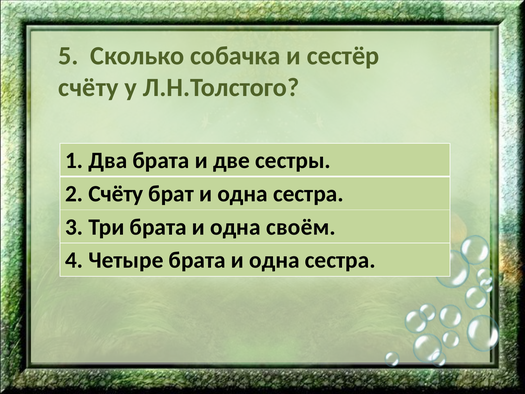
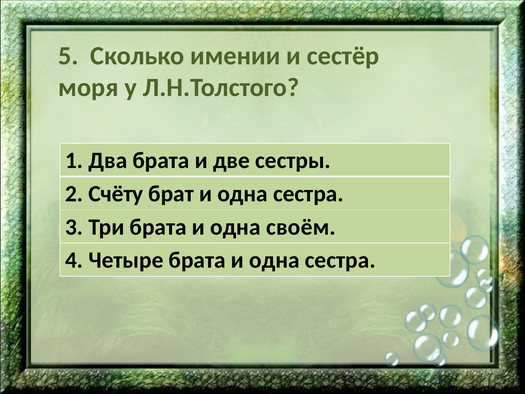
собачка: собачка -> имении
счёту at (88, 87): счёту -> моря
